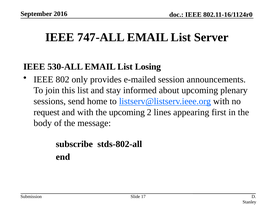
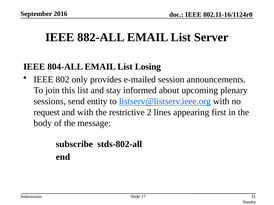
747-ALL: 747-ALL -> 882-ALL
530-ALL: 530-ALL -> 804-ALL
home: home -> entity
the upcoming: upcoming -> restrictive
